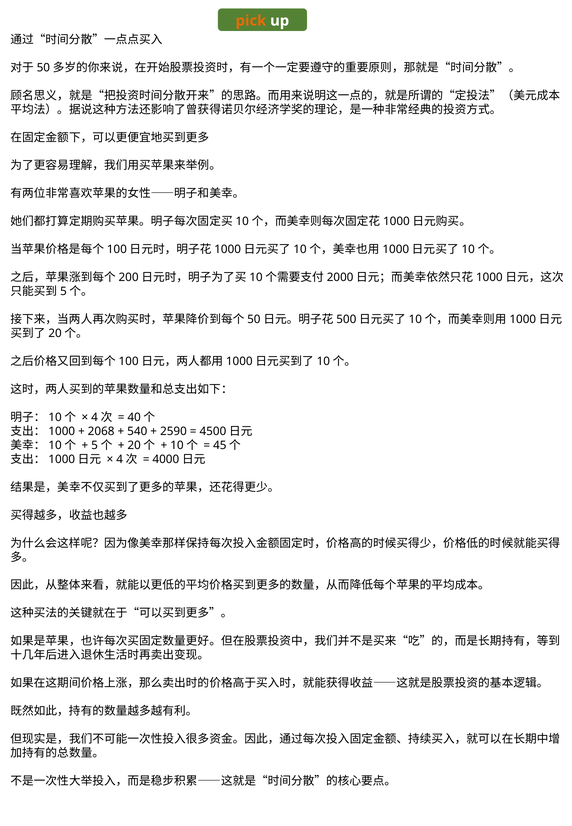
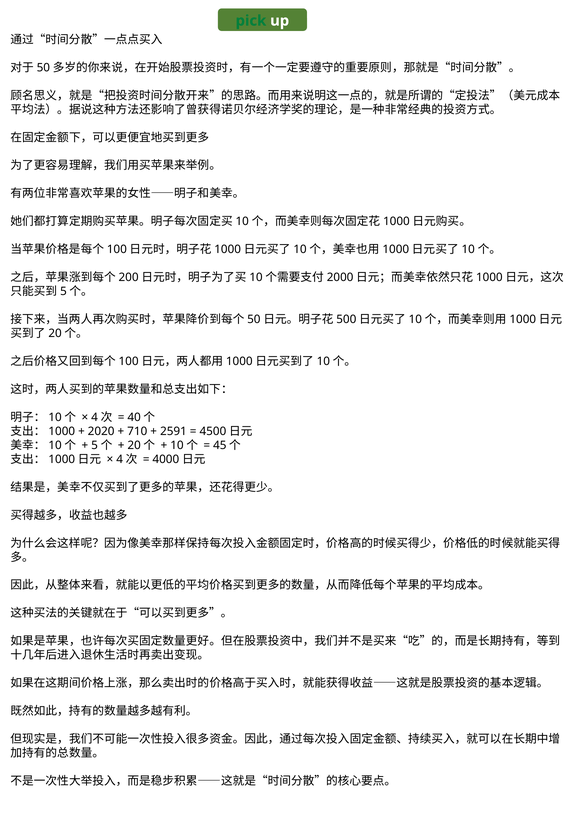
pick colour: orange -> green
2068: 2068 -> 2020
540: 540 -> 710
2590: 2590 -> 2591
